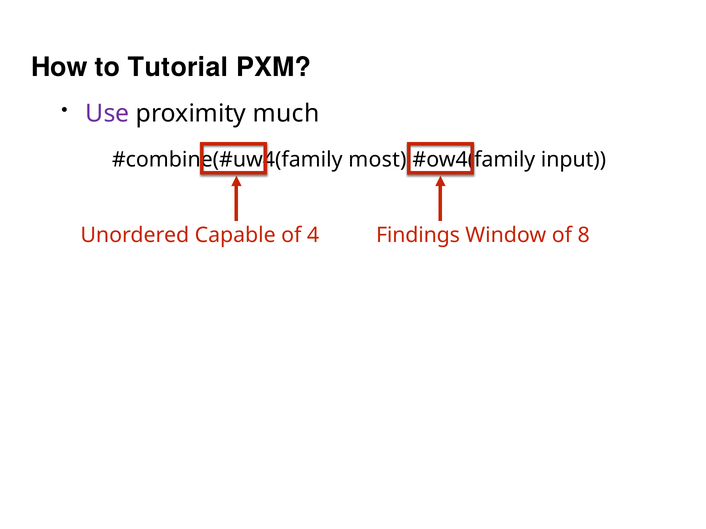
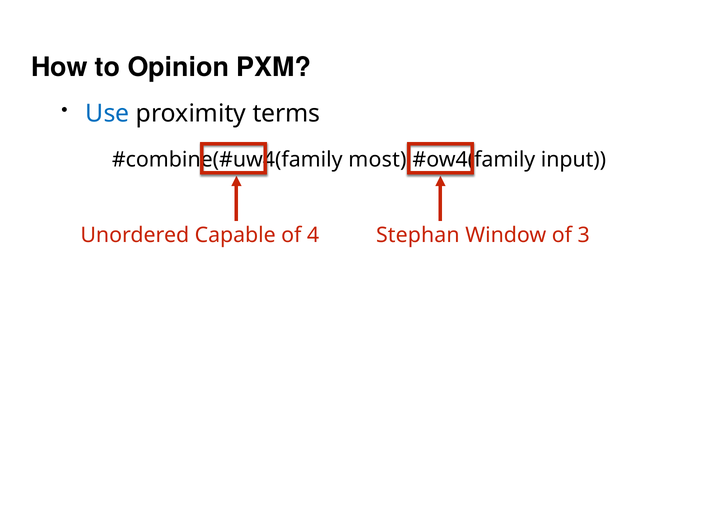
Tutorial: Tutorial -> Opinion
Use colour: purple -> blue
much: much -> terms
Findings: Findings -> Stephan
8: 8 -> 3
